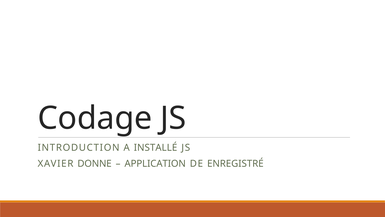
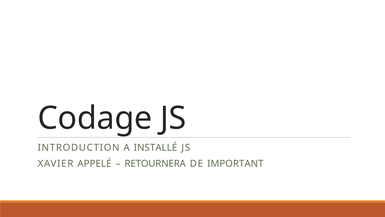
DONNE: DONNE -> APPELÉ
APPLICATION: APPLICATION -> RETOURNERA
ENREGISTRÉ: ENREGISTRÉ -> IMPORTANT
